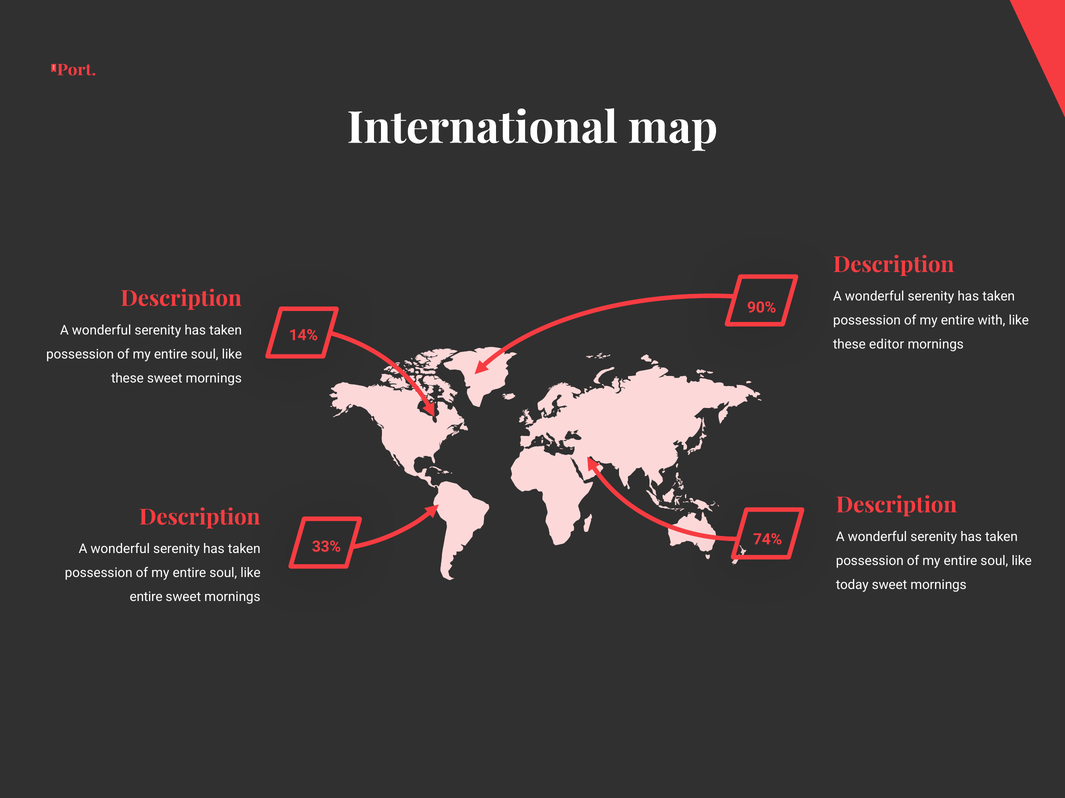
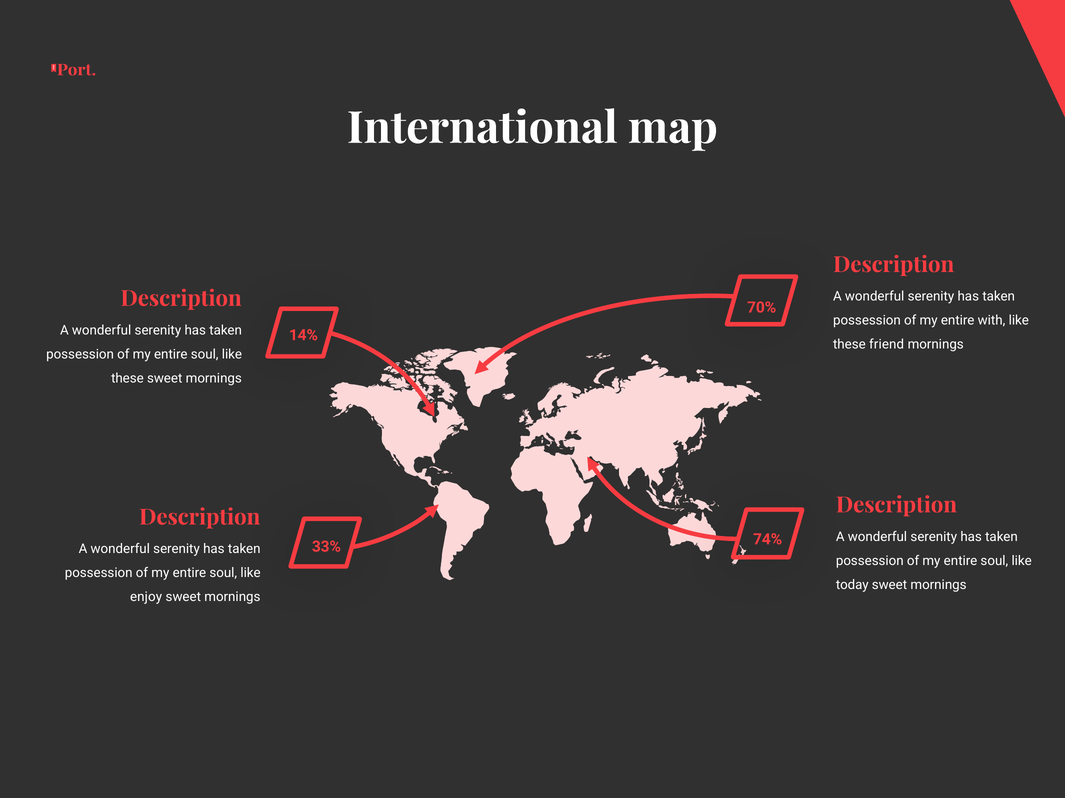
90%: 90% -> 70%
editor: editor -> friend
entire at (146, 598): entire -> enjoy
